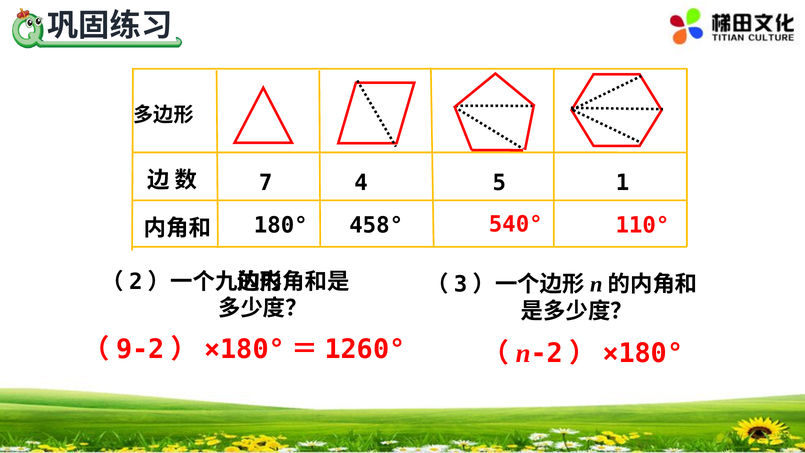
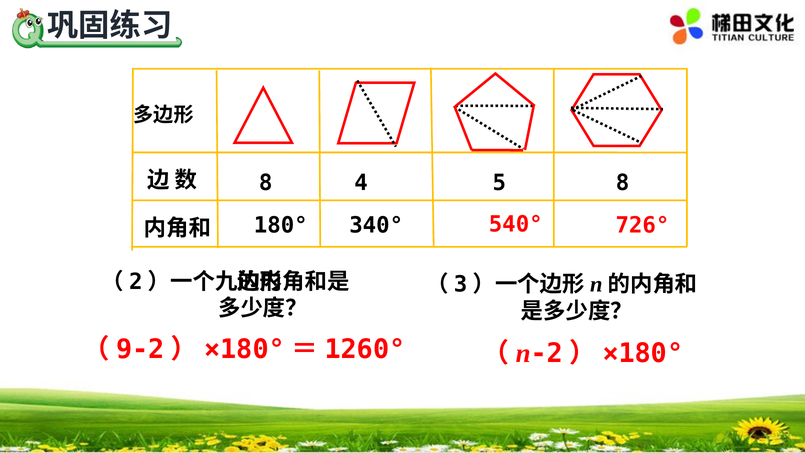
7 at (266, 183): 7 -> 8
5 1: 1 -> 8
458°: 458° -> 340°
110°: 110° -> 726°
